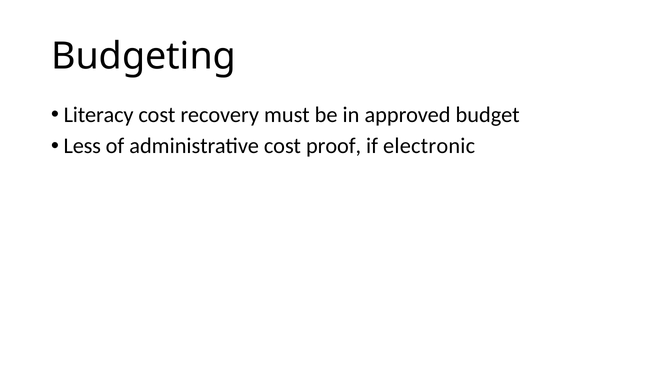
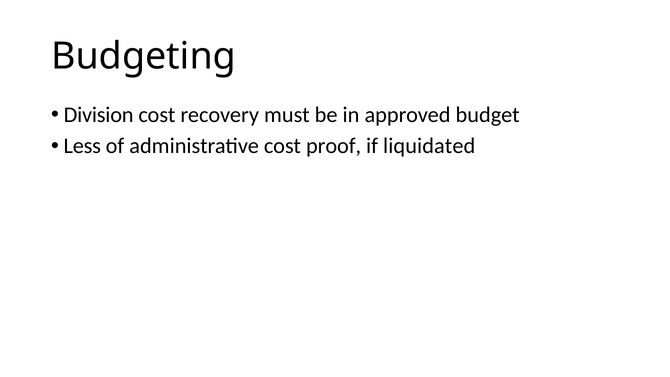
Literacy: Literacy -> Division
electronic: electronic -> liquidated
